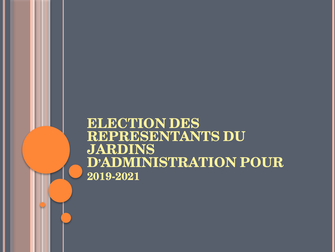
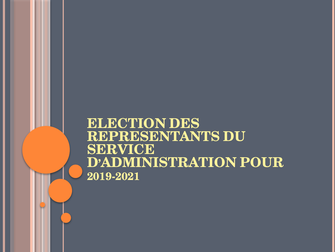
JARDINS: JARDINS -> SERVICE
